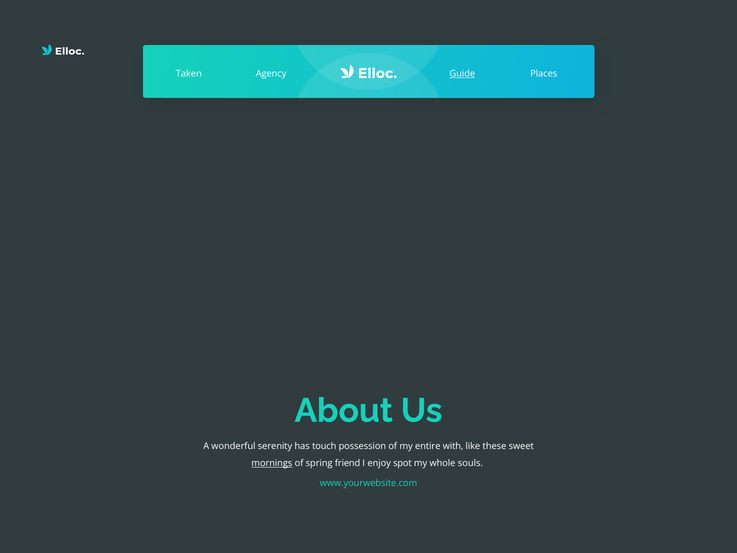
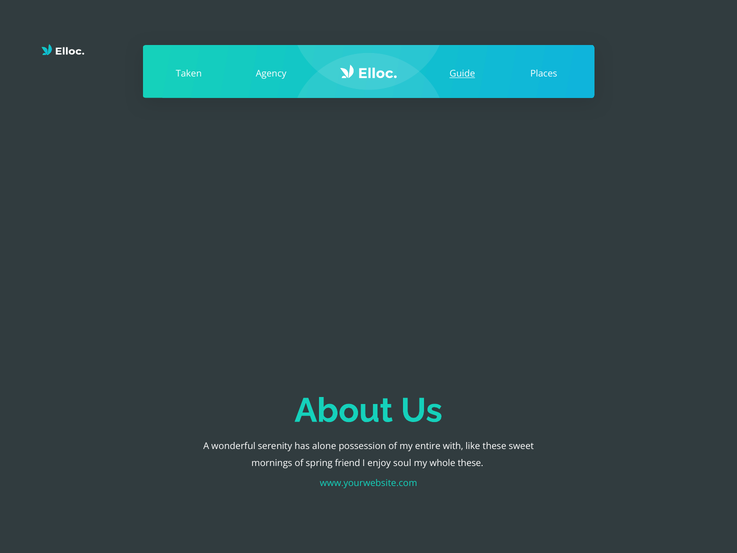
touch: touch -> alone
mornings underline: present -> none
spot: spot -> soul
whole souls: souls -> these
